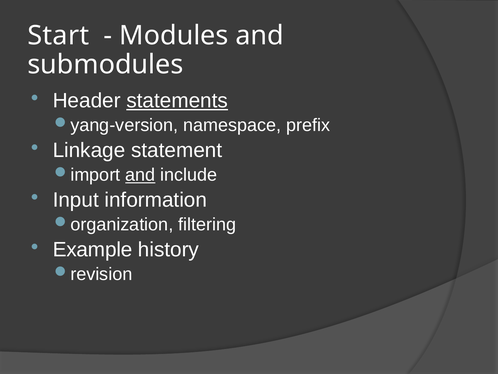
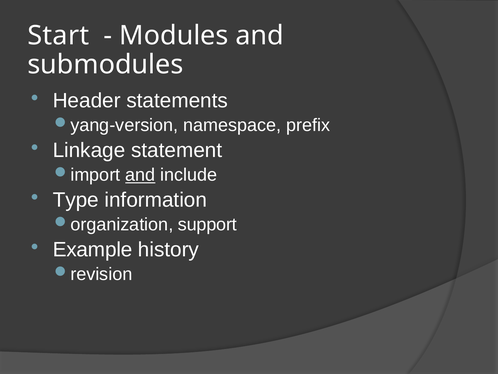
statements underline: present -> none
Input: Input -> Type
filtering: filtering -> support
